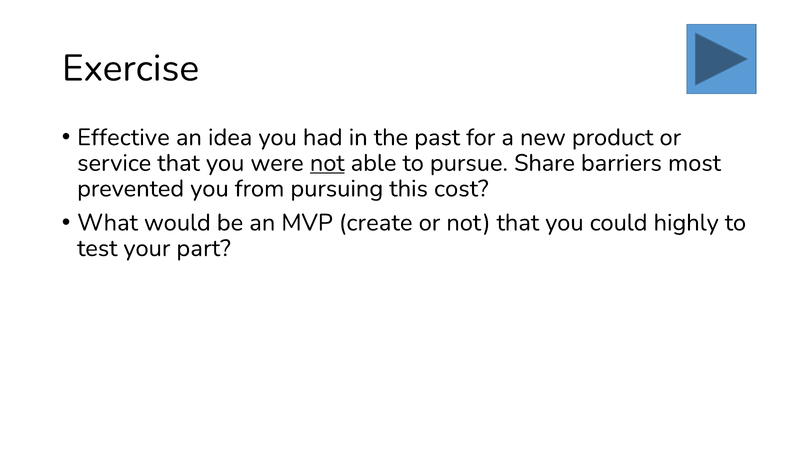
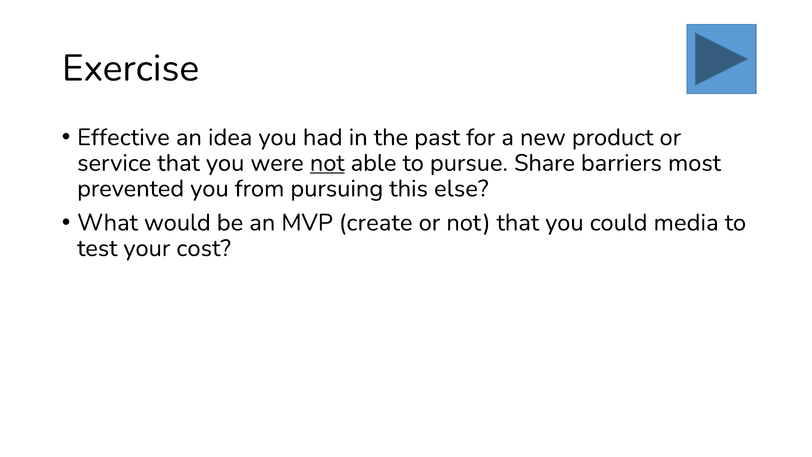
cost: cost -> else
highly: highly -> media
part: part -> cost
